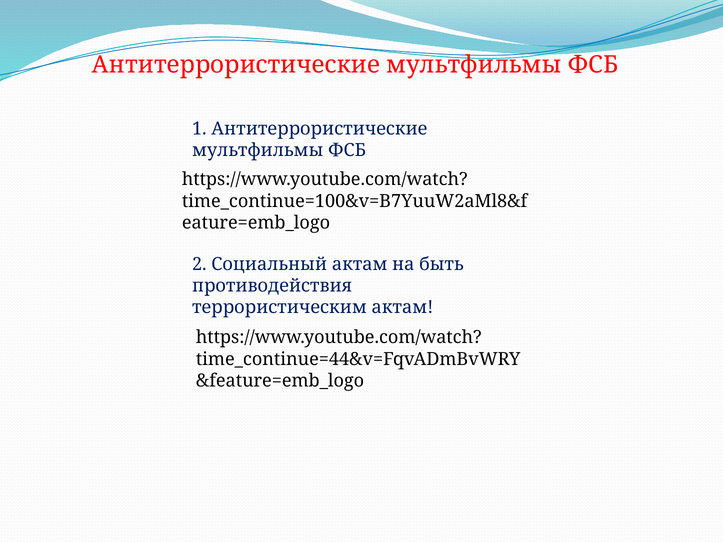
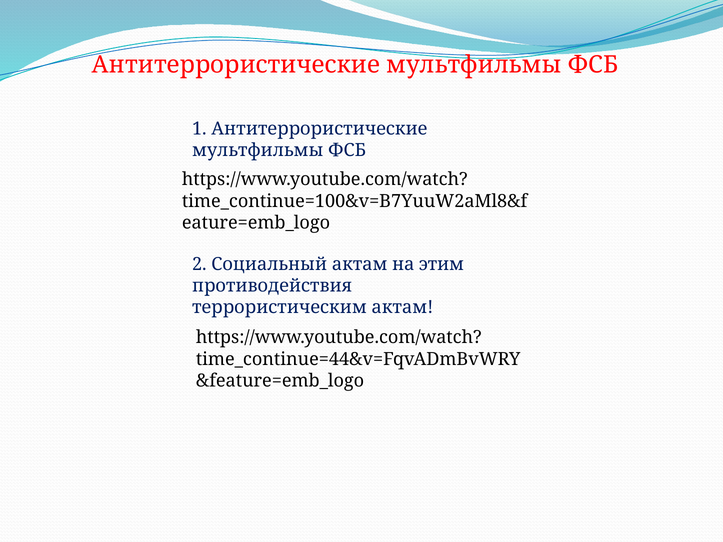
быть: быть -> этим
